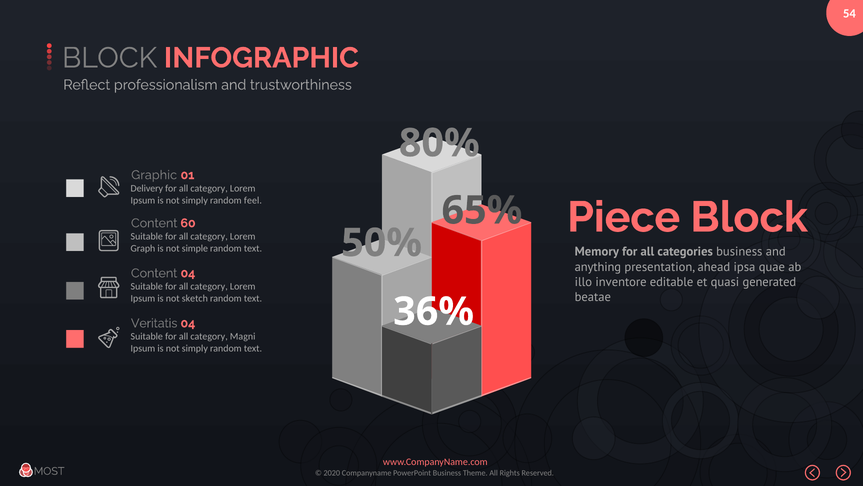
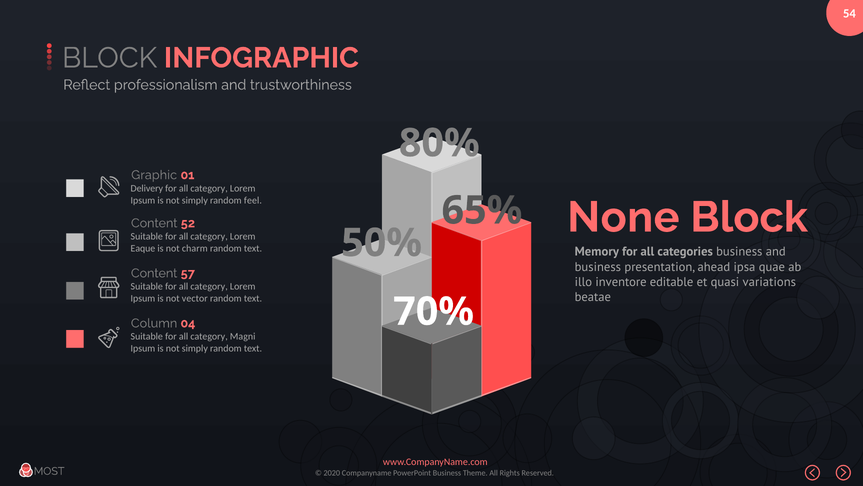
Piece: Piece -> None
60: 60 -> 52
Graph: Graph -> Eaque
simple: simple -> charm
anything at (598, 267): anything -> business
Content 04: 04 -> 57
generated: generated -> variations
sketch: sketch -> vector
36%: 36% -> 70%
Veritatis: Veritatis -> Column
